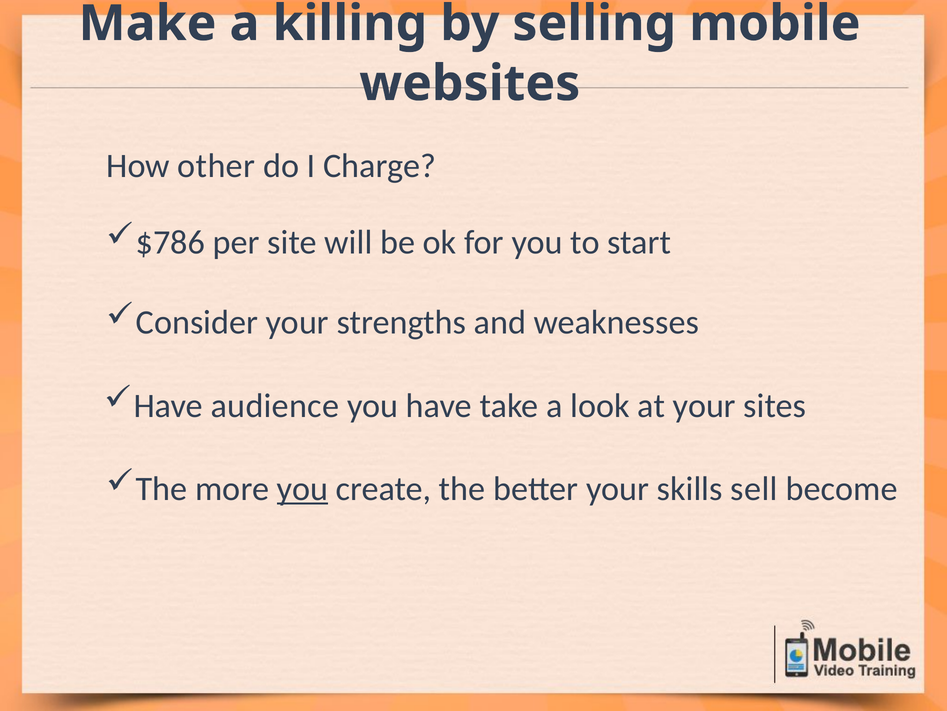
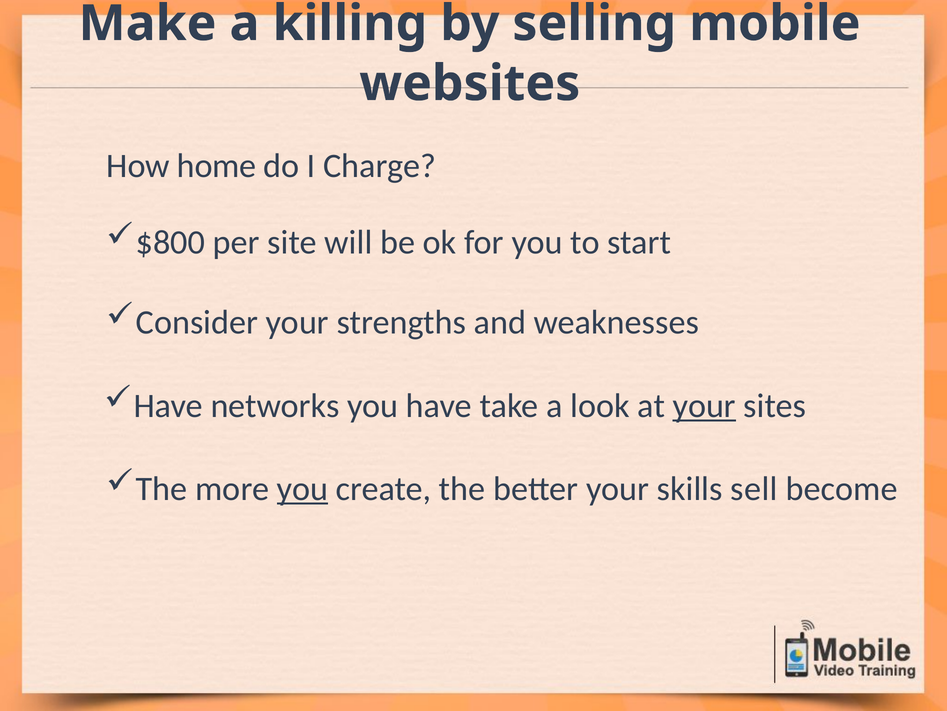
other: other -> home
$786: $786 -> $800
audience: audience -> networks
your at (704, 405) underline: none -> present
